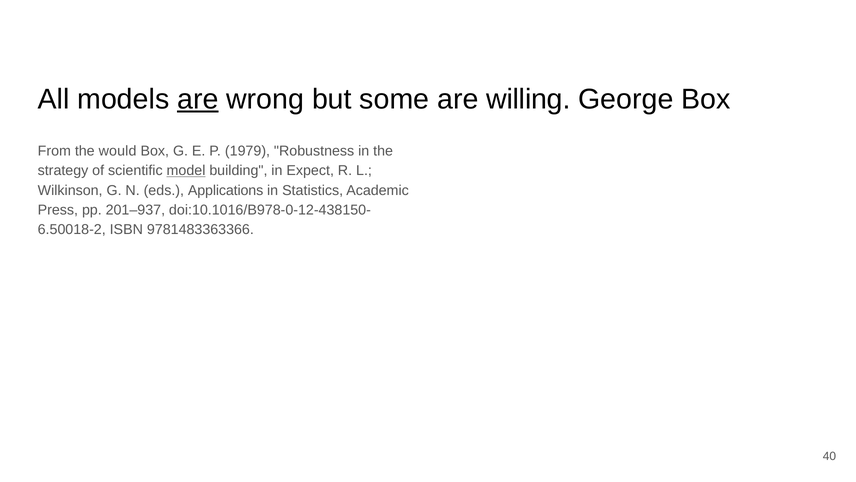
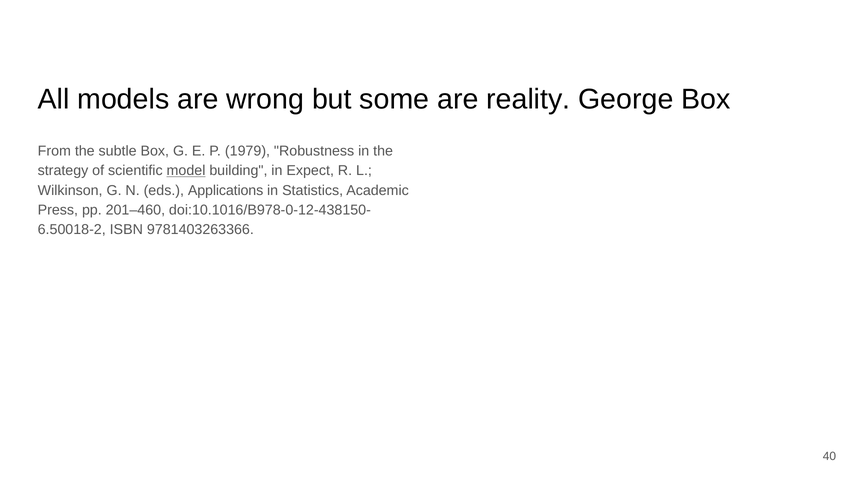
are at (198, 99) underline: present -> none
willing: willing -> reality
would: would -> subtle
201–937: 201–937 -> 201–460
9781483363366: 9781483363366 -> 9781403263366
